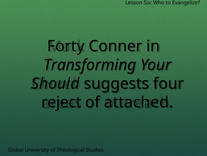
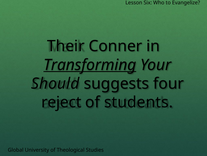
Forty: Forty -> Their
Transforming underline: none -> present
attached: attached -> students
